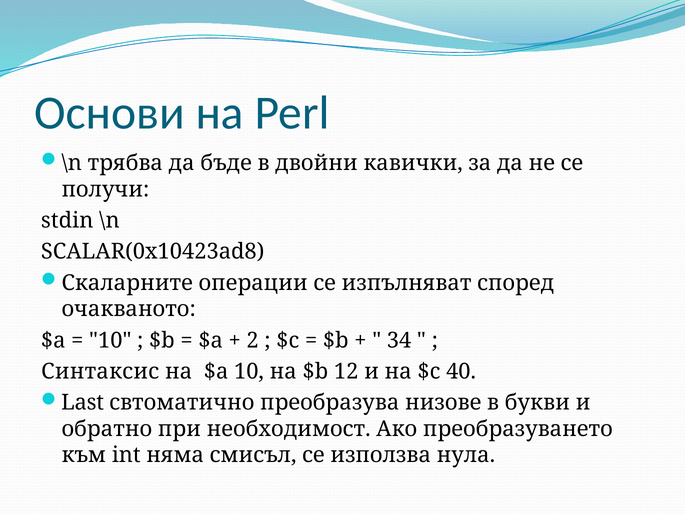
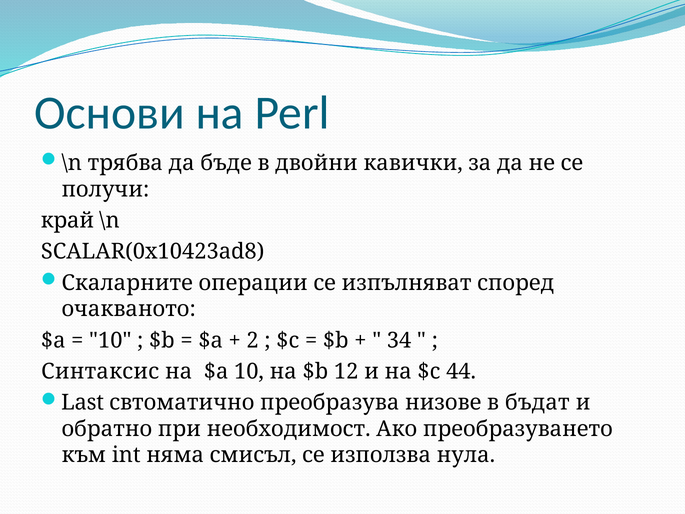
stdin: stdin -> край
40: 40 -> 44
букви: букви -> бъдат
